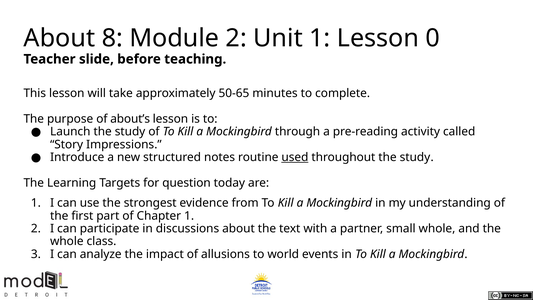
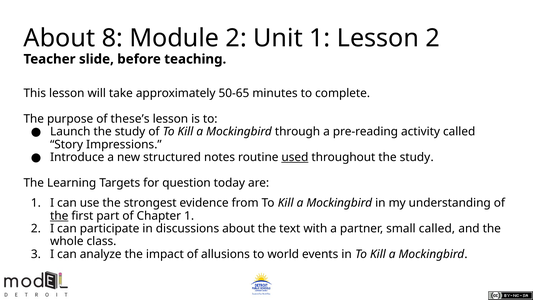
Lesson 0: 0 -> 2
about’s: about’s -> these’s
the at (59, 216) underline: none -> present
small whole: whole -> called
